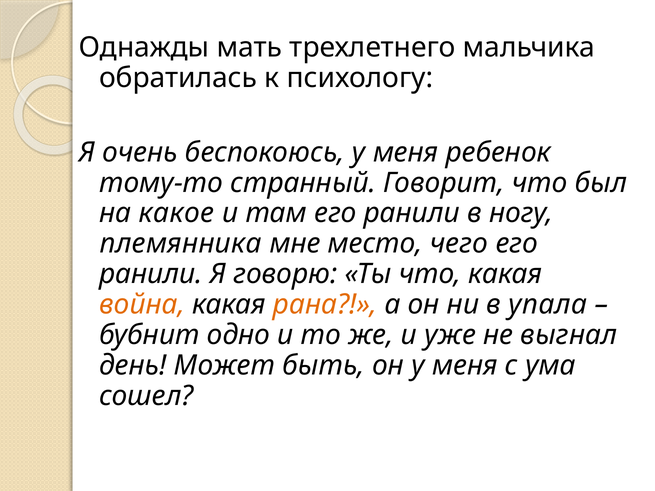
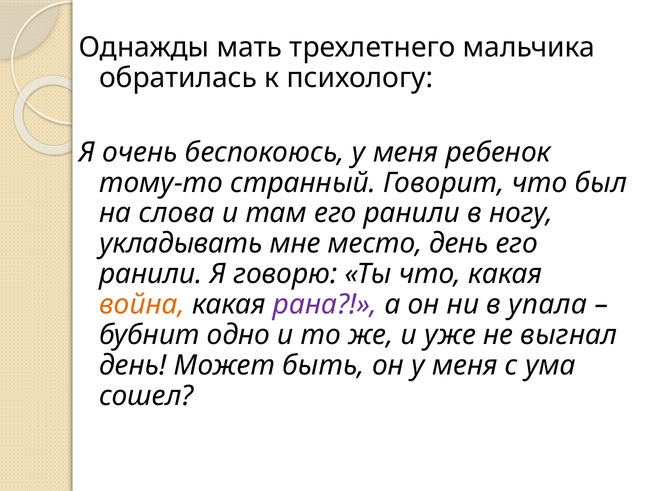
какое: какое -> слова
племянника: племянника -> укладывать
место чего: чего -> день
рана colour: orange -> purple
